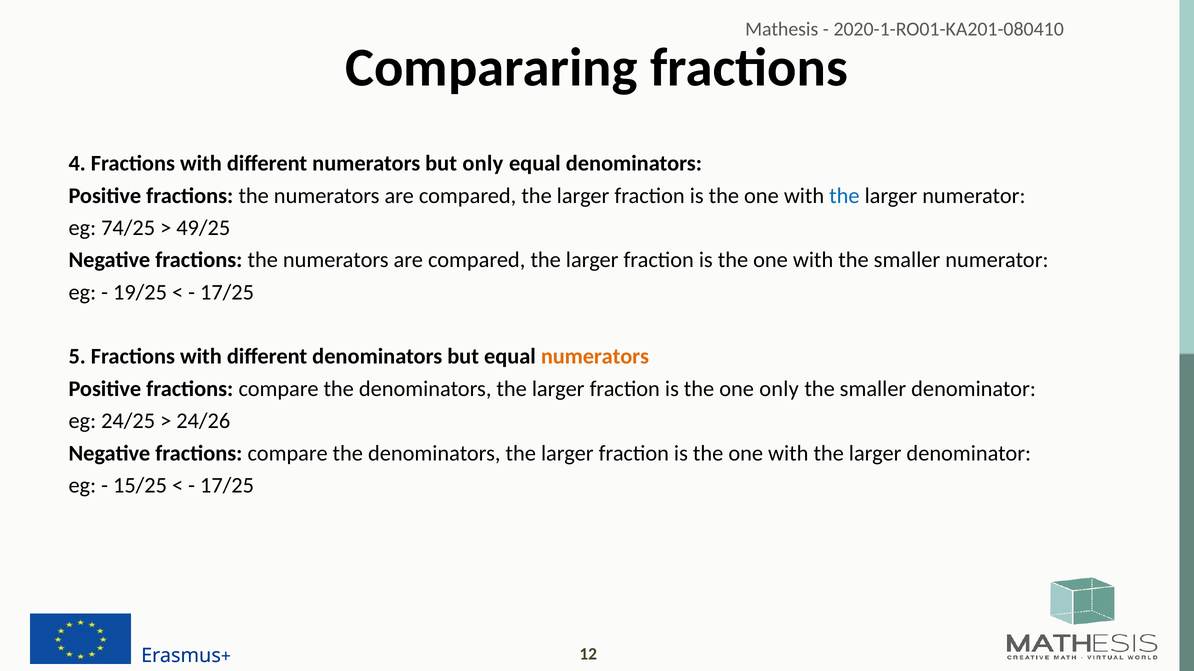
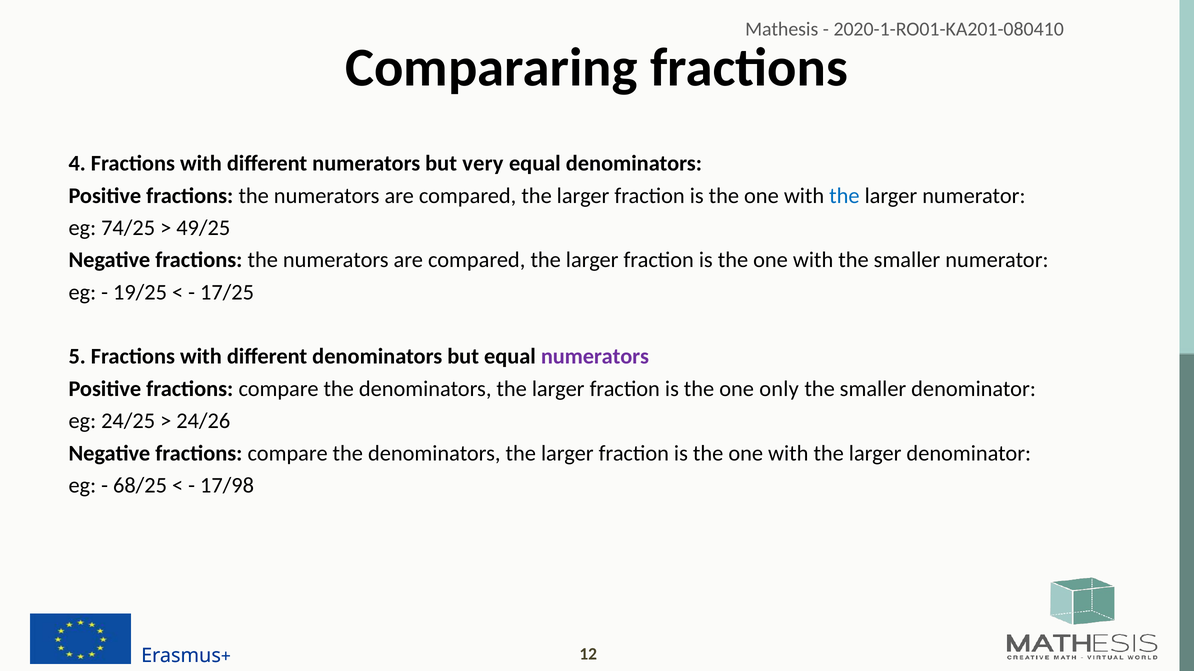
but only: only -> very
numerators at (595, 357) colour: orange -> purple
15/25: 15/25 -> 68/25
17/25 at (227, 486): 17/25 -> 17/98
